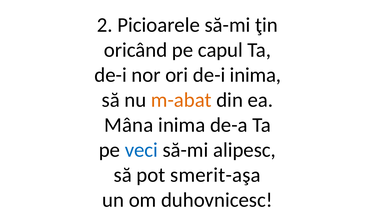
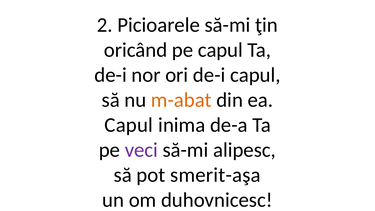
de-i inima: inima -> capul
Mâna at (129, 125): Mâna -> Capul
veci colour: blue -> purple
